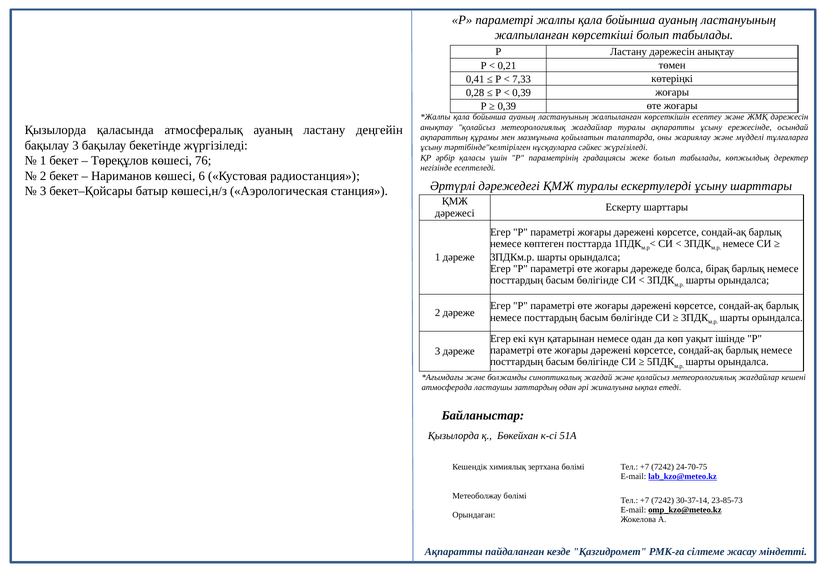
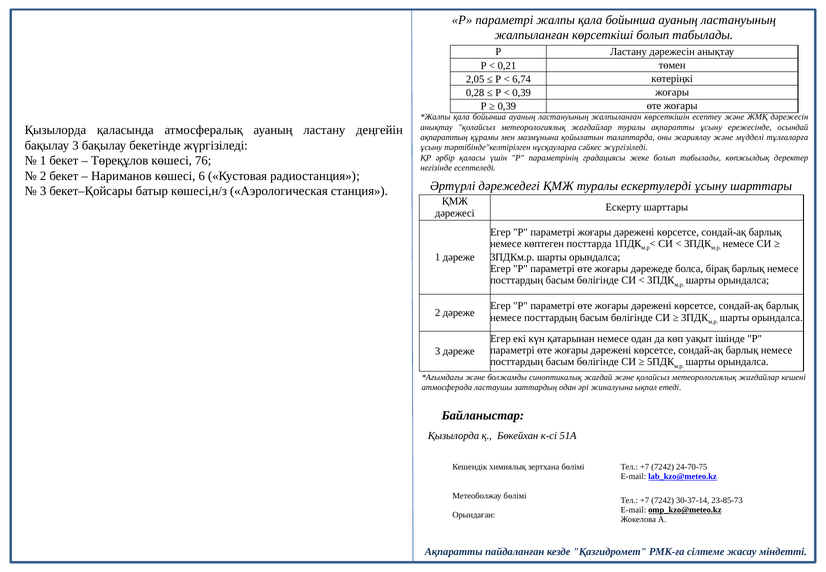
0,41: 0,41 -> 2,05
7,33: 7,33 -> 6,74
